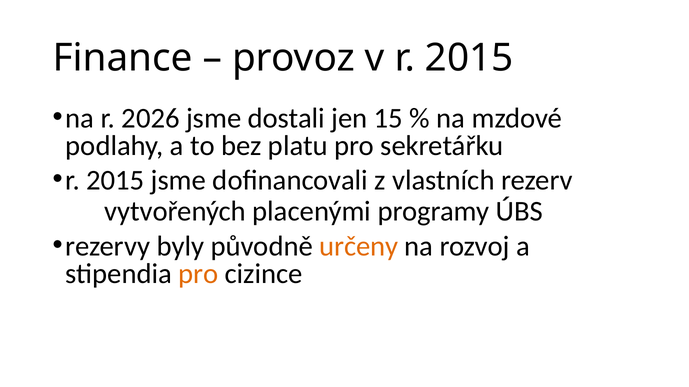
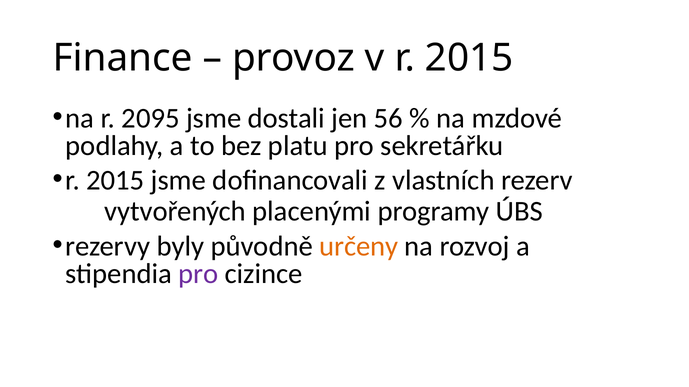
2026: 2026 -> 2095
15: 15 -> 56
pro at (198, 274) colour: orange -> purple
